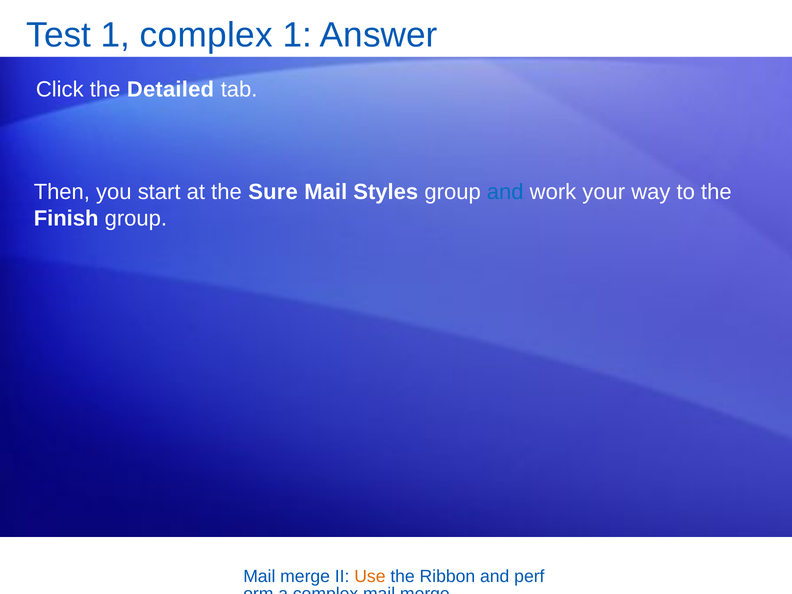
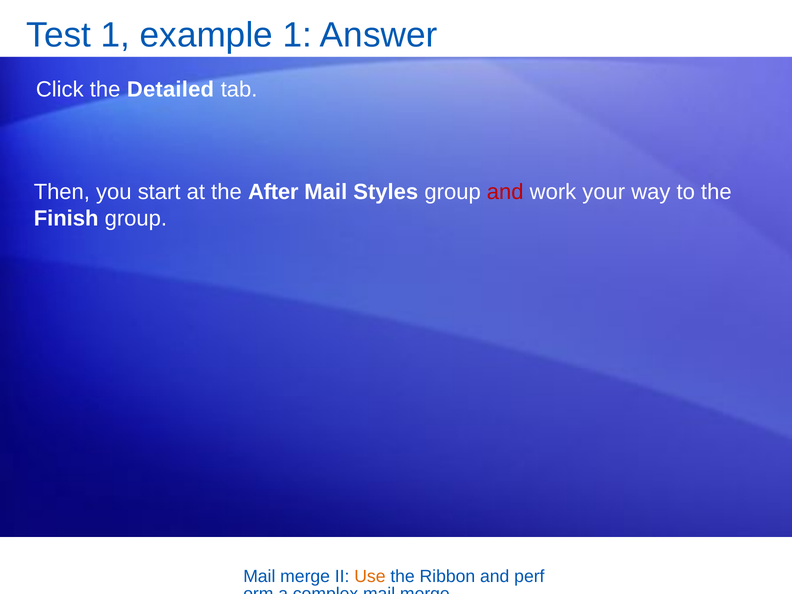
1 complex: complex -> example
Sure: Sure -> After
and at (505, 192) colour: blue -> red
